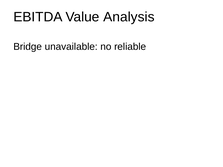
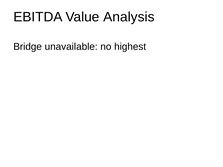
reliable: reliable -> highest
